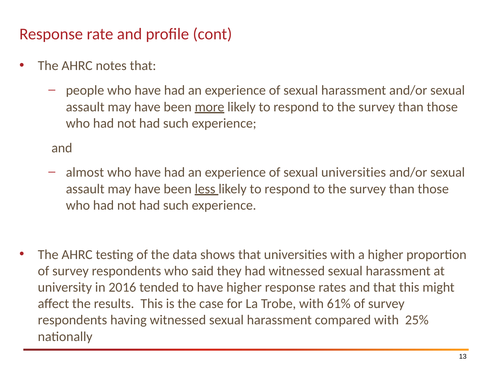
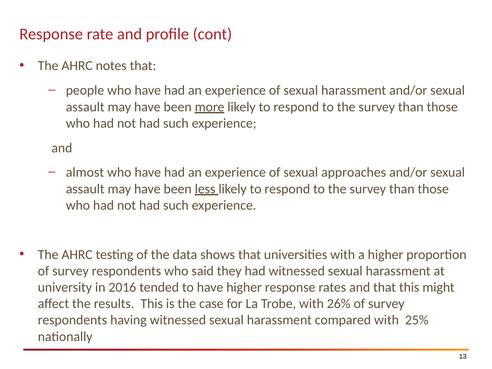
sexual universities: universities -> approaches
61%: 61% -> 26%
